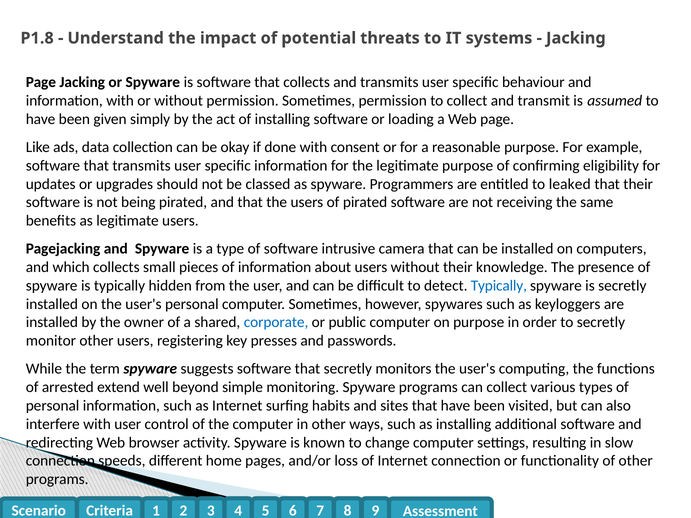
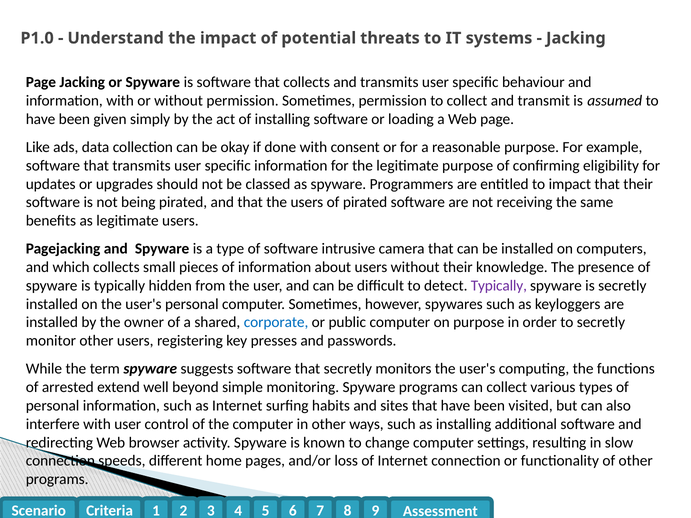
P1.8: P1.8 -> P1.0
to leaked: leaked -> impact
Typically at (499, 286) colour: blue -> purple
